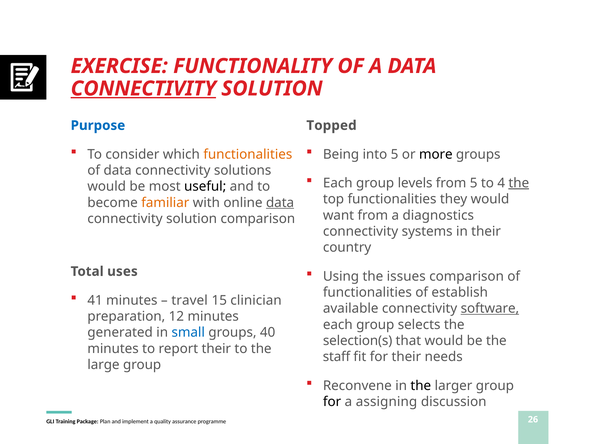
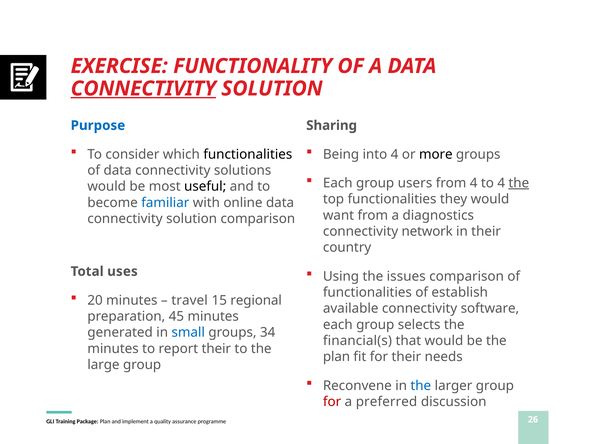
Topped: Topped -> Sharing
functionalities at (248, 154) colour: orange -> black
into 5: 5 -> 4
levels: levels -> users
from 5: 5 -> 4
familiar colour: orange -> blue
data at (280, 202) underline: present -> none
systems: systems -> network
41: 41 -> 20
clinician: clinician -> regional
software underline: present -> none
12: 12 -> 45
40: 40 -> 34
selection(s: selection(s -> financial(s
staff at (337, 356): staff -> plan
the at (421, 385) colour: black -> blue
for at (332, 401) colour: black -> red
assigning: assigning -> preferred
